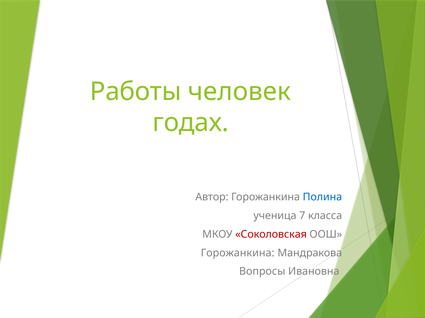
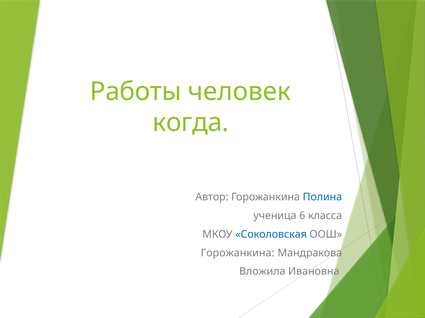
годах: годах -> когда
7: 7 -> 6
Соколовская colour: red -> blue
Вопросы: Вопросы -> Вложила
